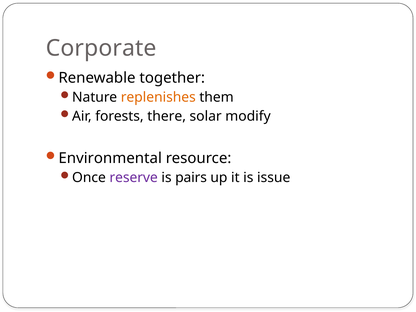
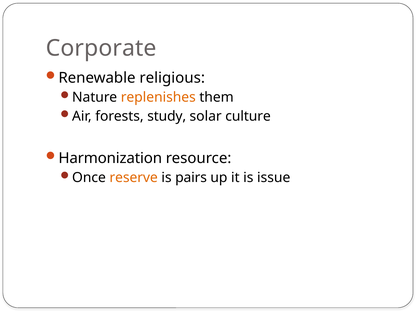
together: together -> religious
there: there -> study
modify: modify -> culture
Environmental: Environmental -> Harmonization
reserve colour: purple -> orange
